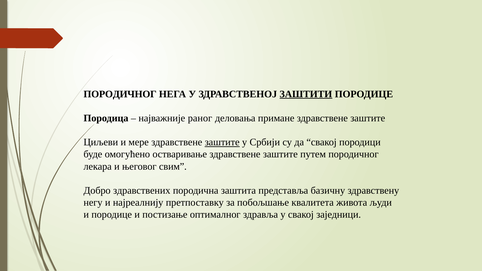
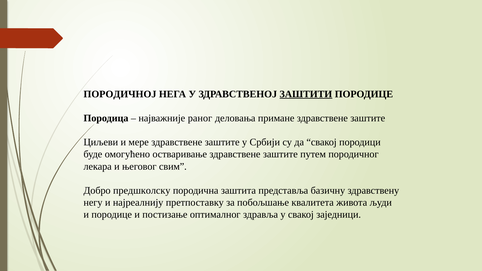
ПОРОДИЧНОГ at (120, 94): ПОРОДИЧНОГ -> ПОРОДИЧНОЈ
заштите at (222, 142) underline: present -> none
здравствених: здравствених -> предшколску
